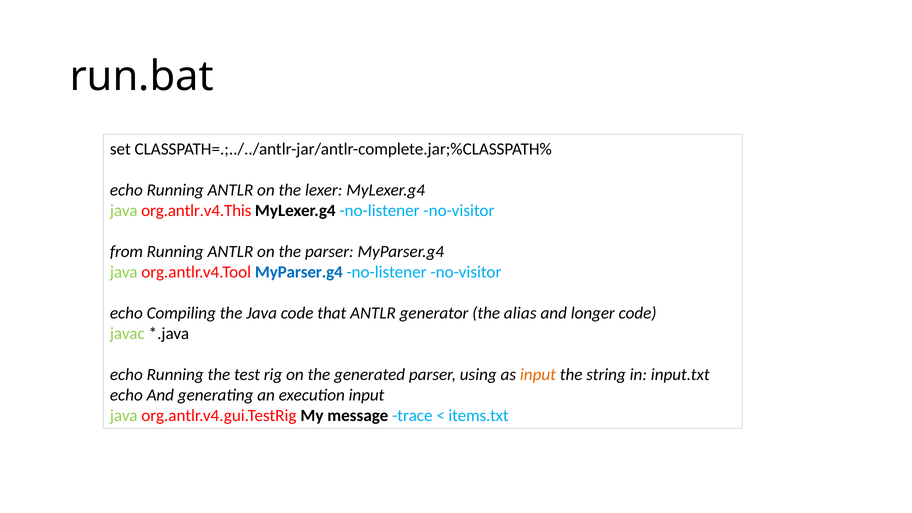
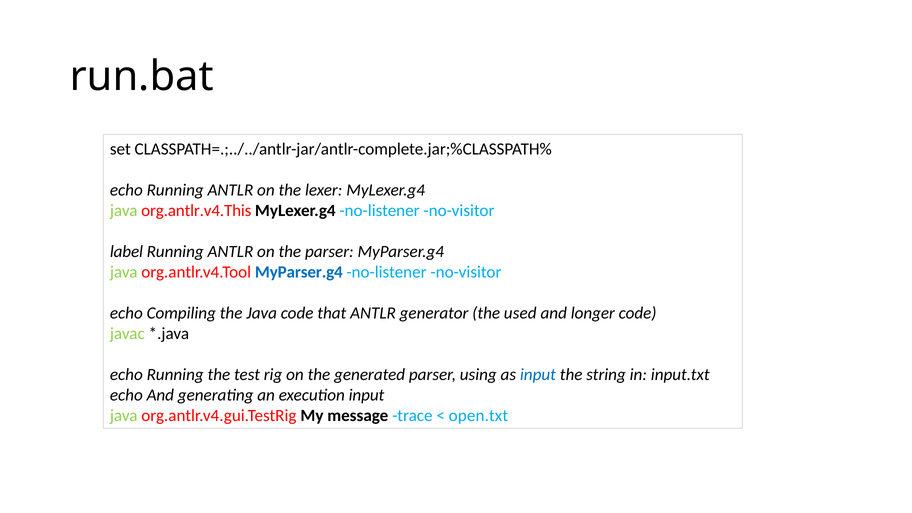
from: from -> label
alias: alias -> used
input at (538, 375) colour: orange -> blue
items.txt: items.txt -> open.txt
